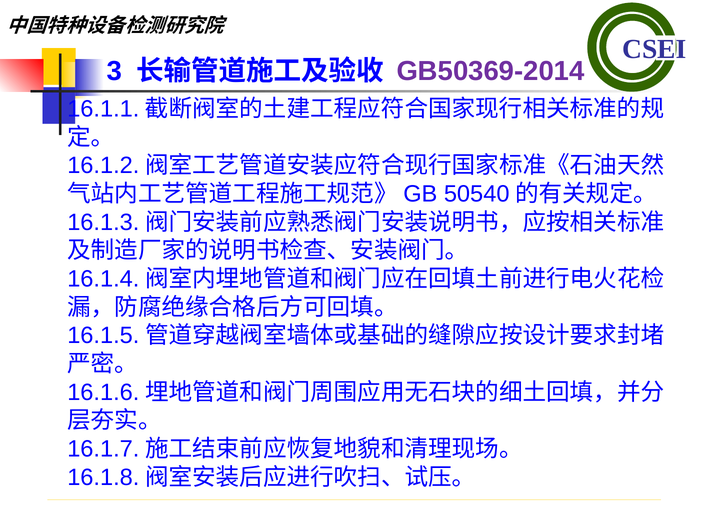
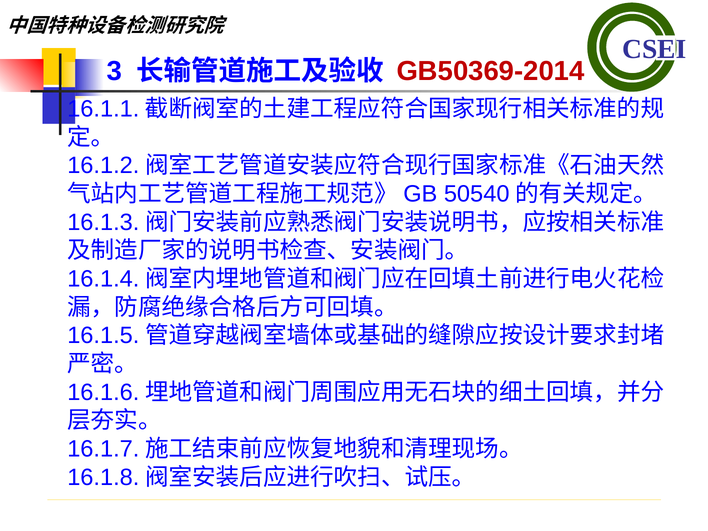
GB50369-2014 colour: purple -> red
